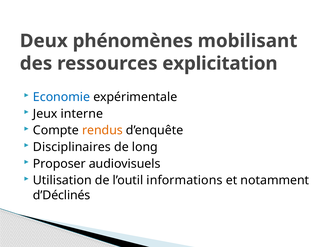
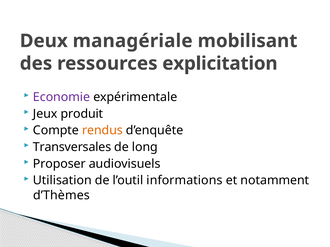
phénomènes: phénomènes -> managériale
Economie colour: blue -> purple
interne: interne -> produit
Disciplinaires: Disciplinaires -> Transversales
d’Déclinés: d’Déclinés -> d’Thèmes
